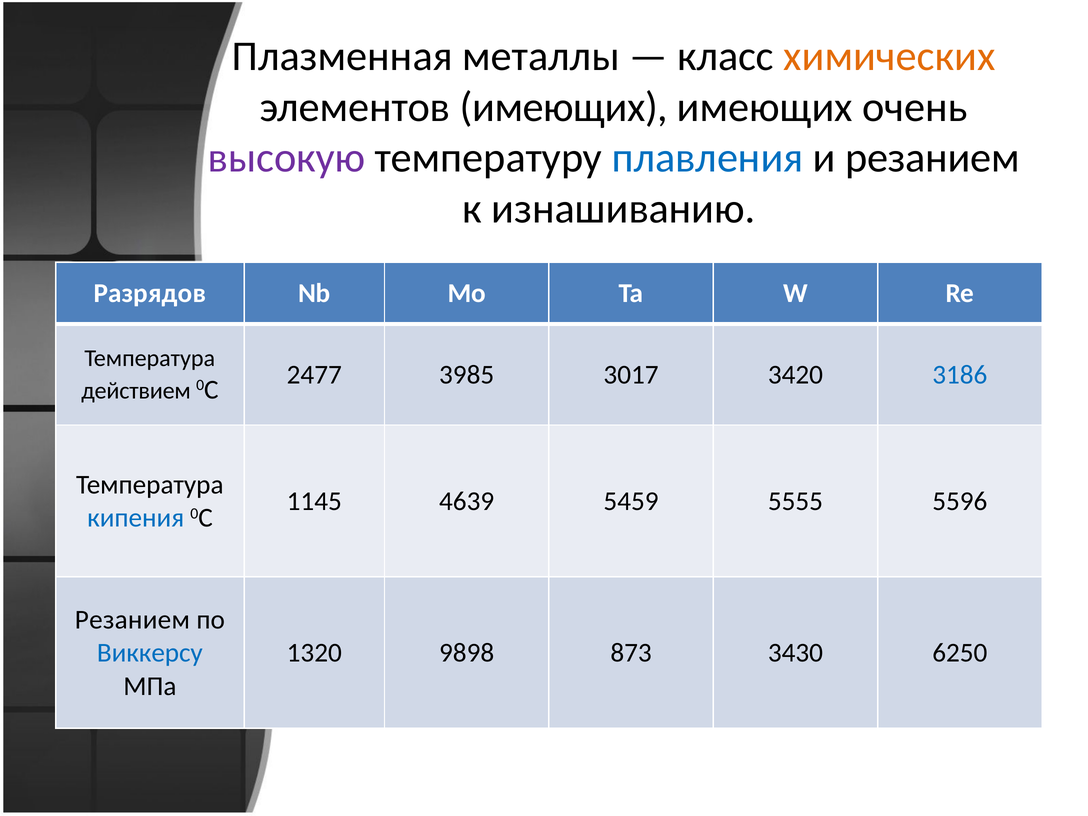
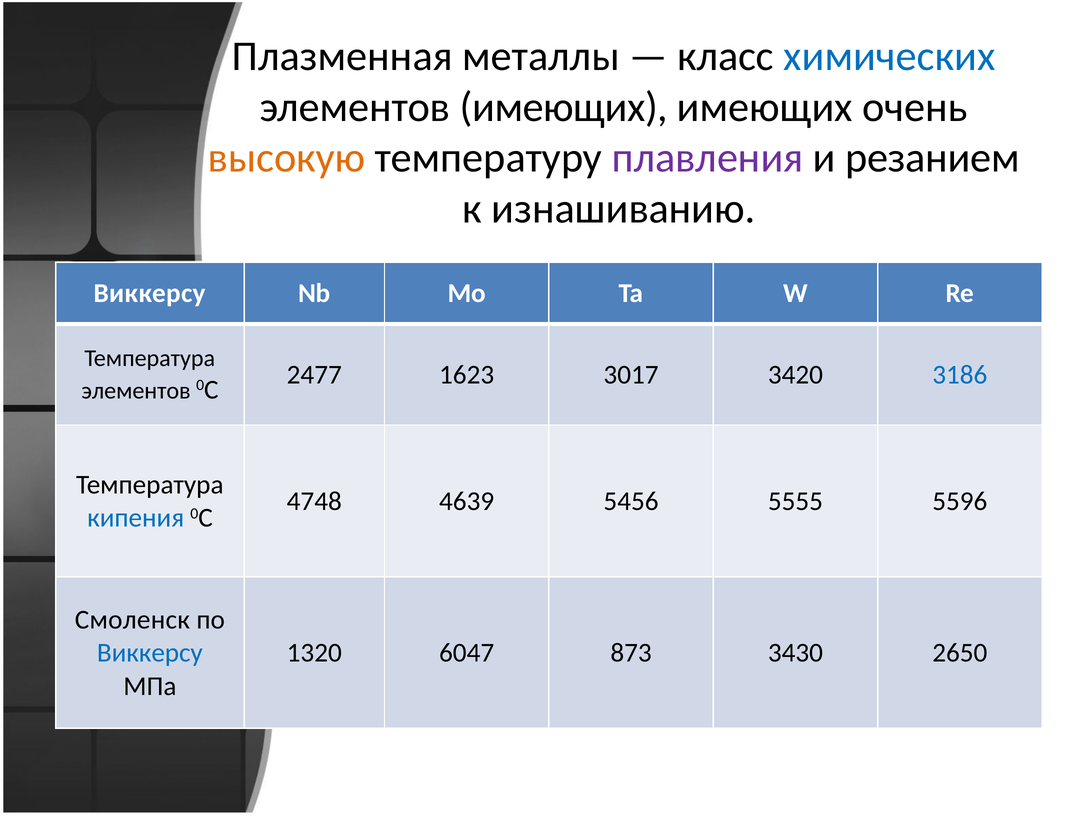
химических colour: orange -> blue
высокую colour: purple -> orange
плавления colour: blue -> purple
Разрядов at (150, 293): Разрядов -> Виккерсу
3985: 3985 -> 1623
действием at (136, 391): действием -> элементов
1145: 1145 -> 4748
5459: 5459 -> 5456
Резанием at (132, 620): Резанием -> Смоленск
9898: 9898 -> 6047
6250: 6250 -> 2650
